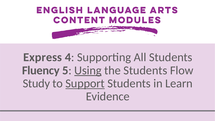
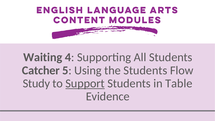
Express: Express -> Waiting
Fluency: Fluency -> Catcher
Using underline: present -> none
Learn: Learn -> Table
